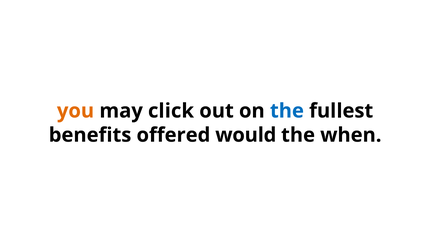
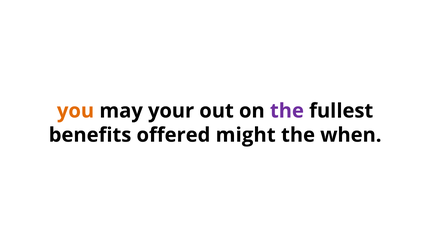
click: click -> your
the at (287, 111) colour: blue -> purple
would: would -> might
